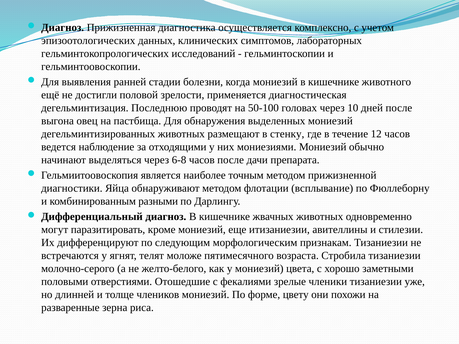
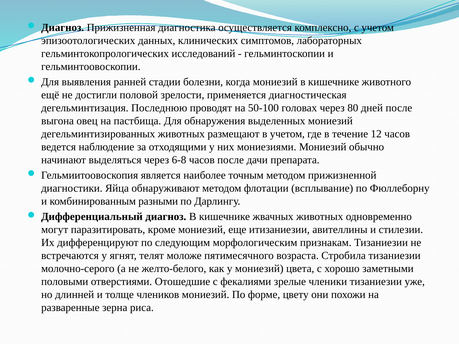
10: 10 -> 80
в стенку: стенку -> учетом
